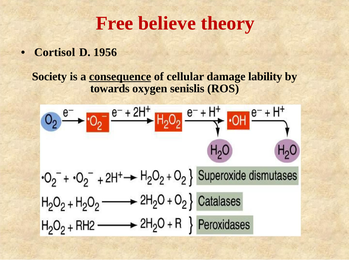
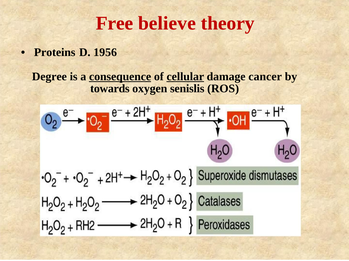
Cortisol: Cortisol -> Proteins
Society: Society -> Degree
cellular underline: none -> present
lability: lability -> cancer
